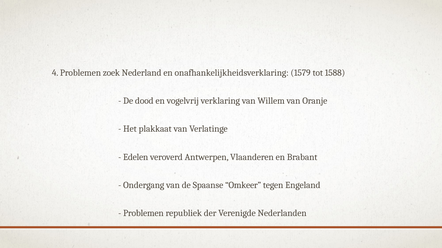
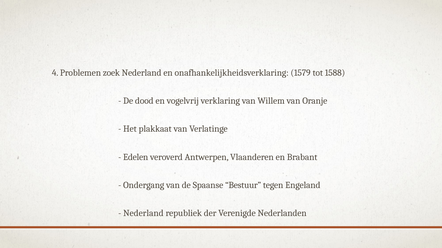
Omkeer: Omkeer -> Bestuur
Problemen at (143, 214): Problemen -> Nederland
